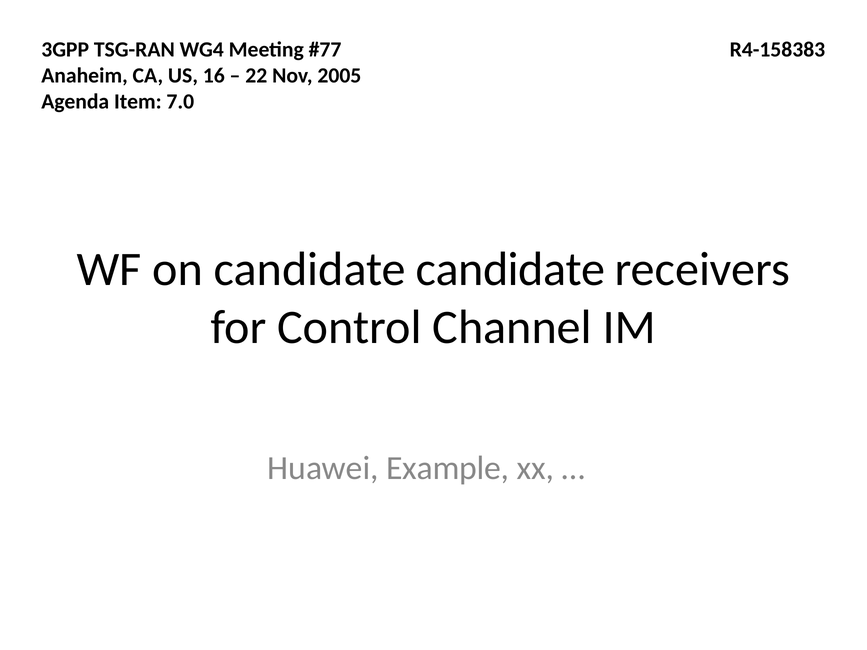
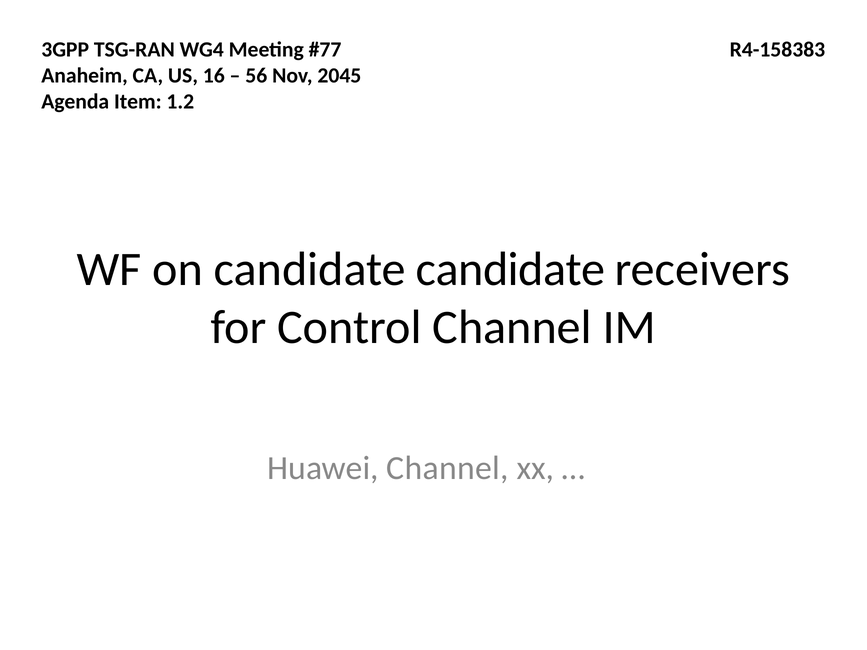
22: 22 -> 56
2005: 2005 -> 2045
7.0: 7.0 -> 1.2
Huawei Example: Example -> Channel
